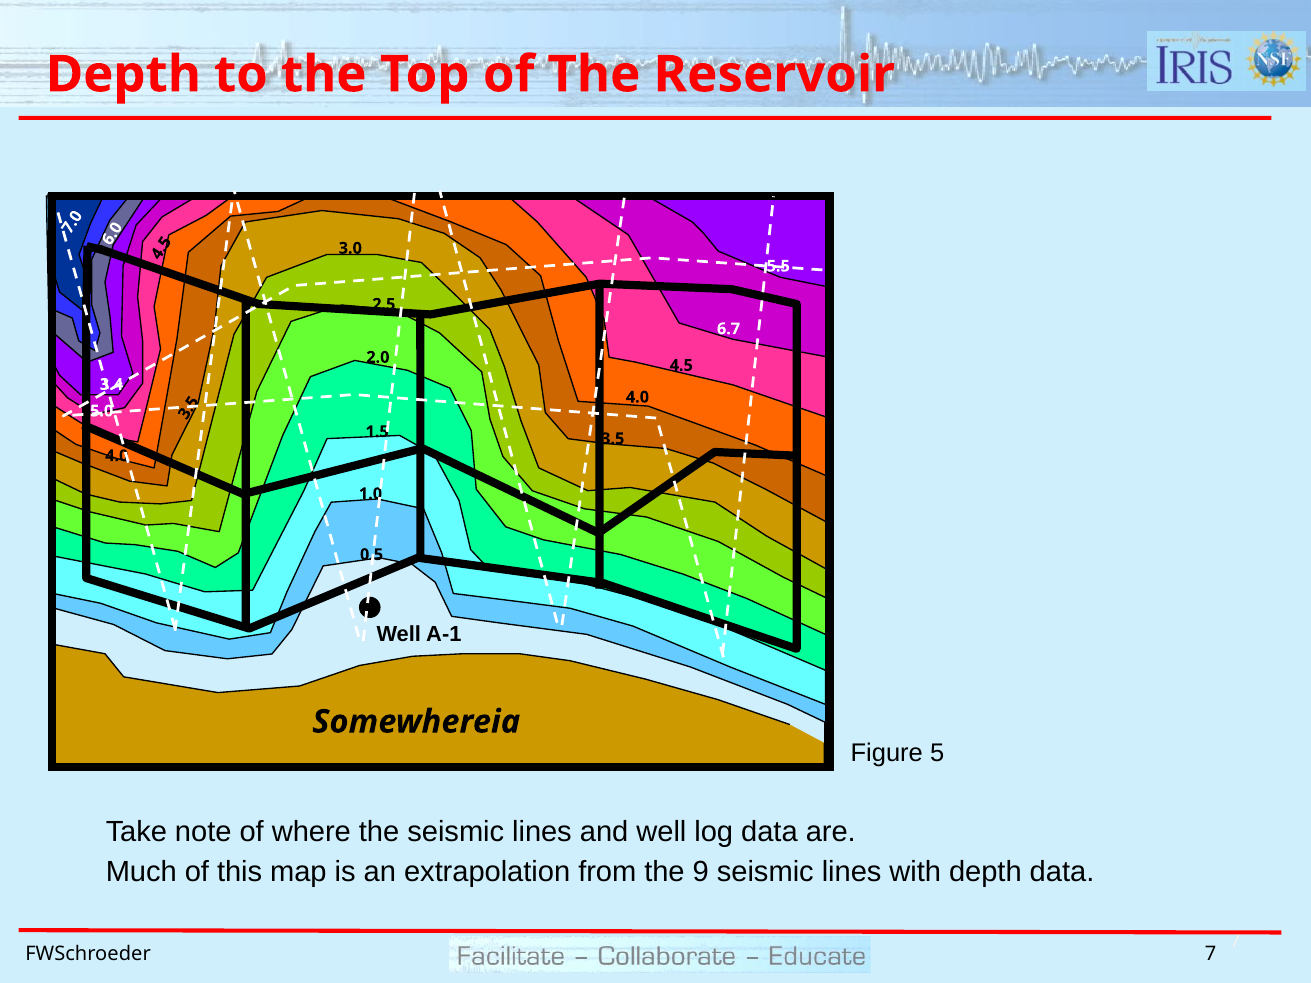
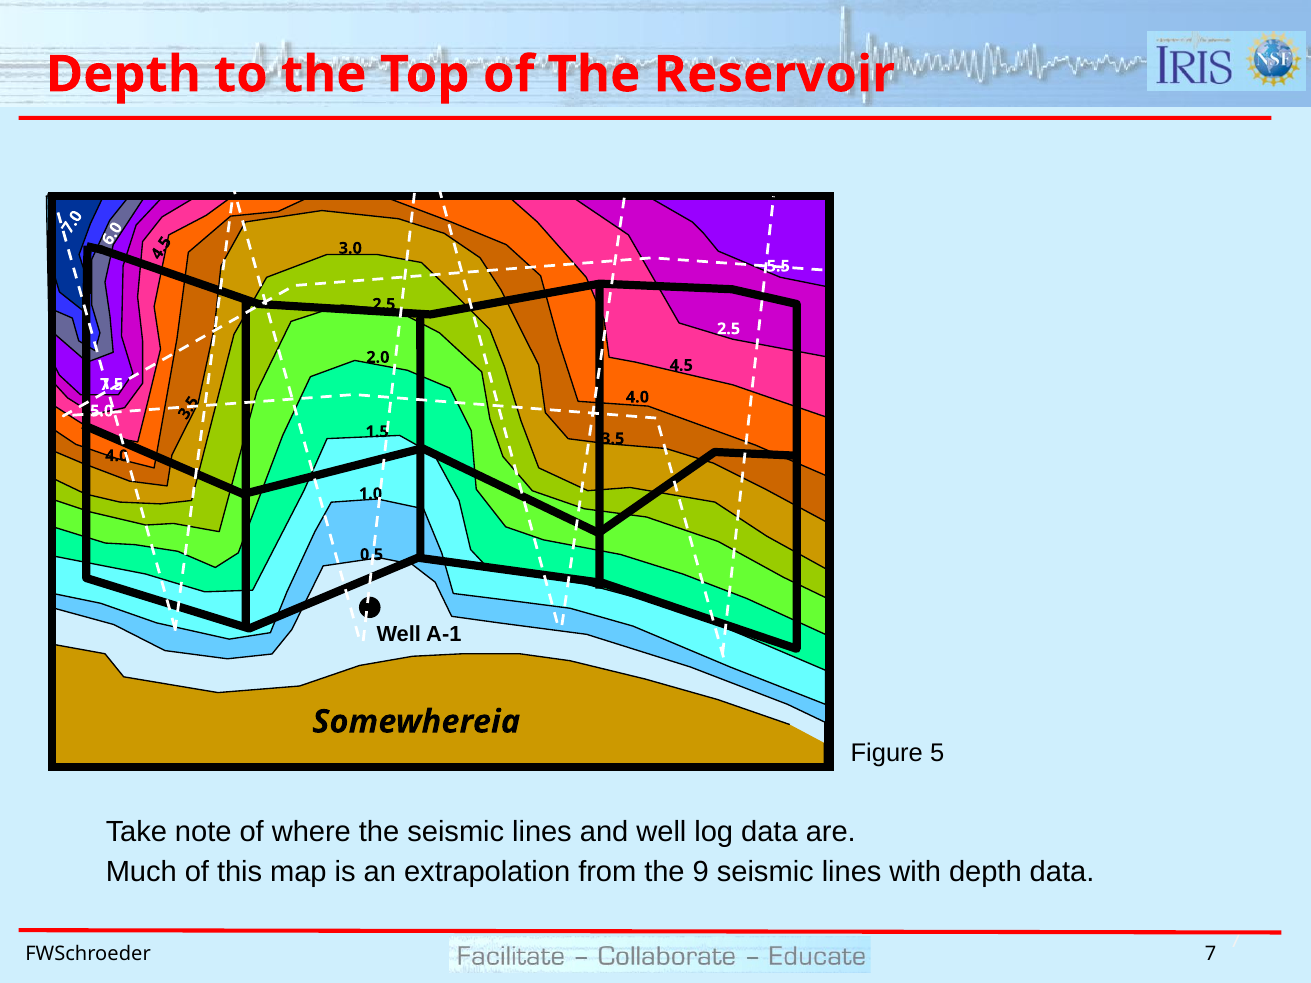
6.7 at (729, 329): 6.7 -> 2.5
3.4: 3.4 -> 7.5
